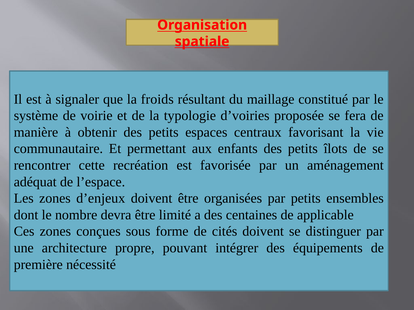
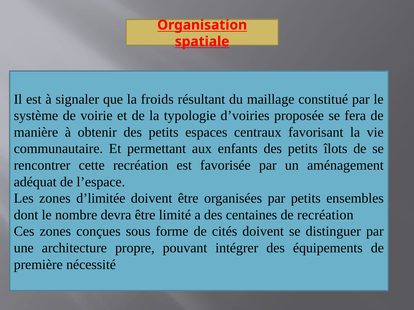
d’enjeux: d’enjeux -> d’limitée
de applicable: applicable -> recréation
